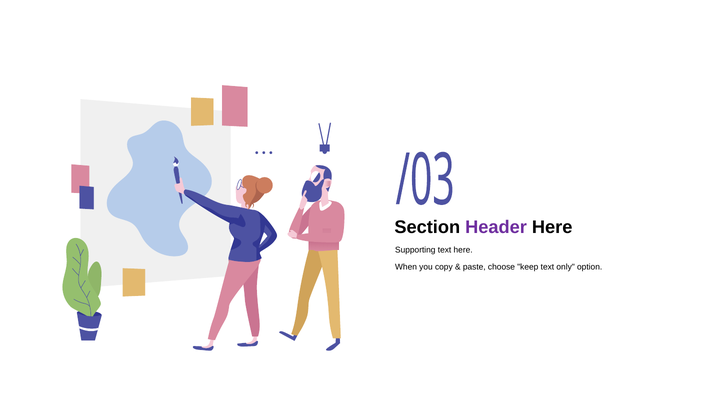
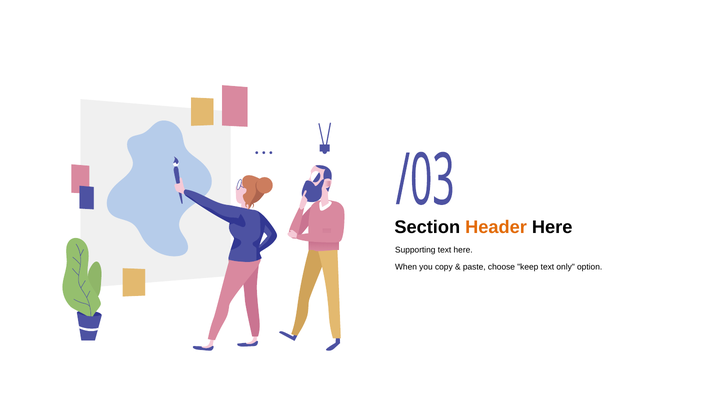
Header colour: purple -> orange
